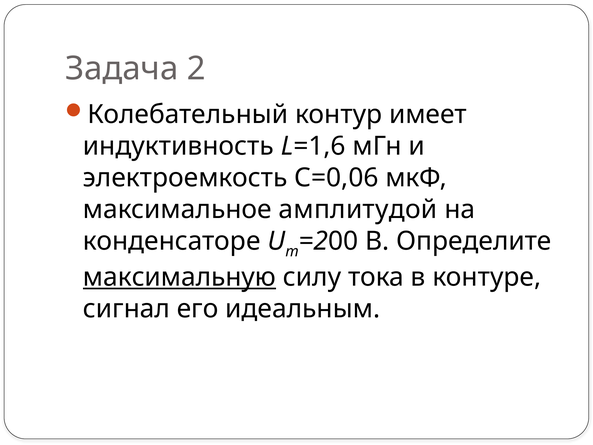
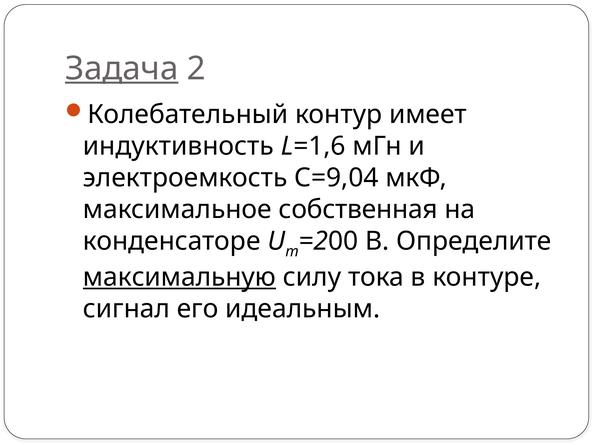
Задача underline: none -> present
С=0,06: С=0,06 -> С=9,04
амплитудой: амплитудой -> собственная
